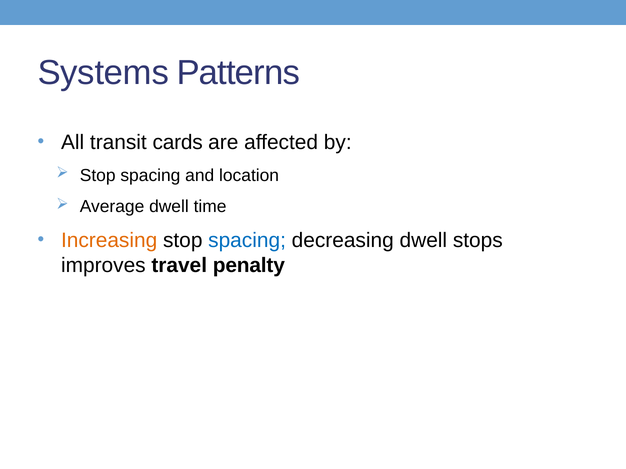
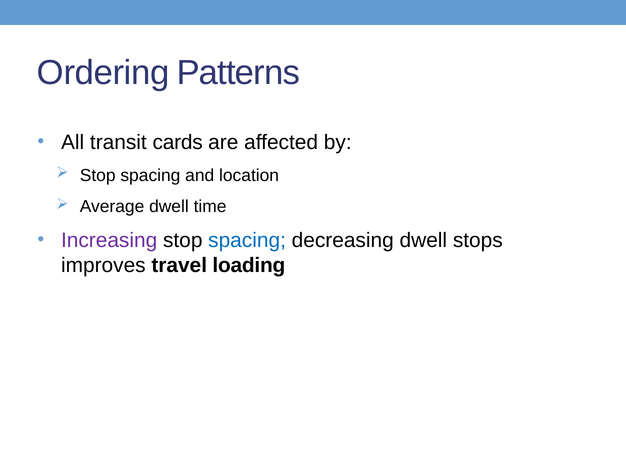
Systems: Systems -> Ordering
Increasing colour: orange -> purple
penalty: penalty -> loading
